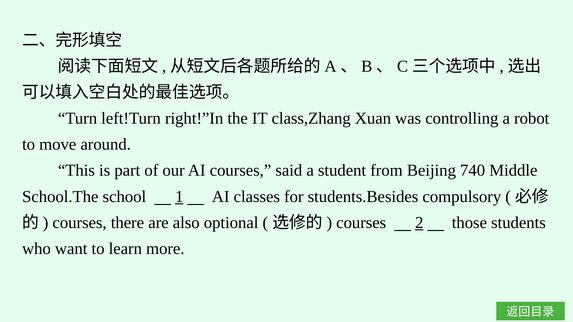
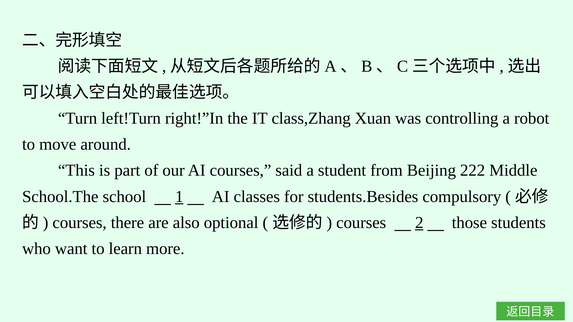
740: 740 -> 222
